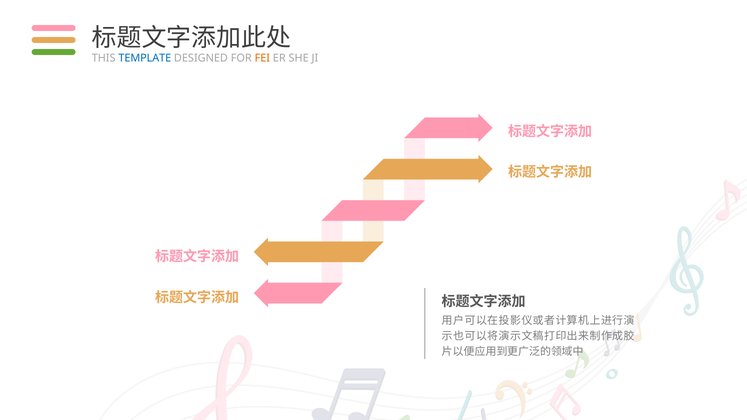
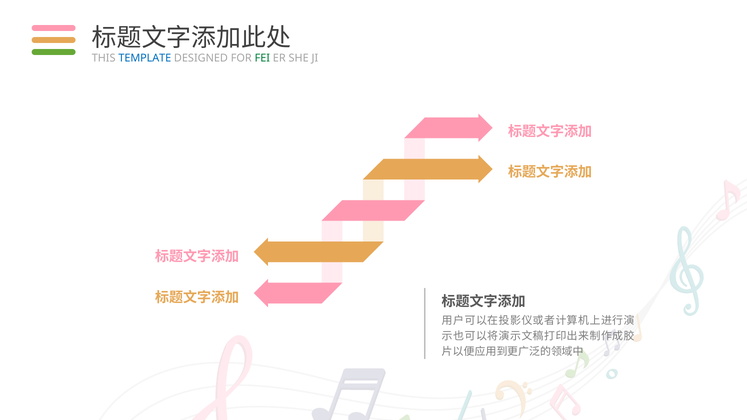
FEI colour: orange -> green
